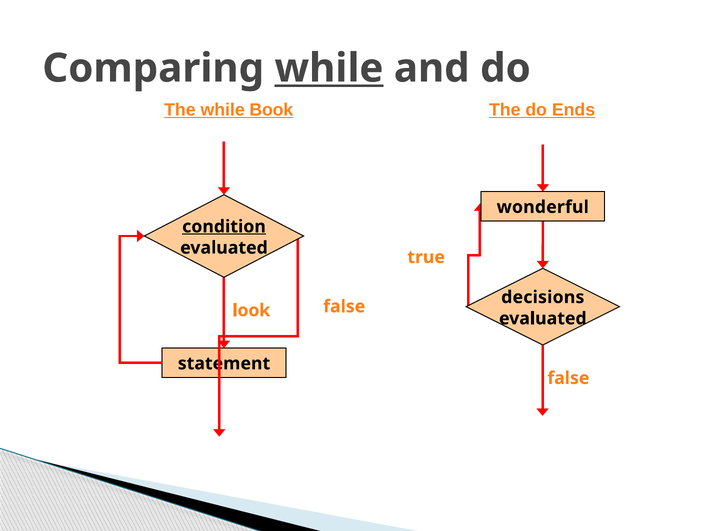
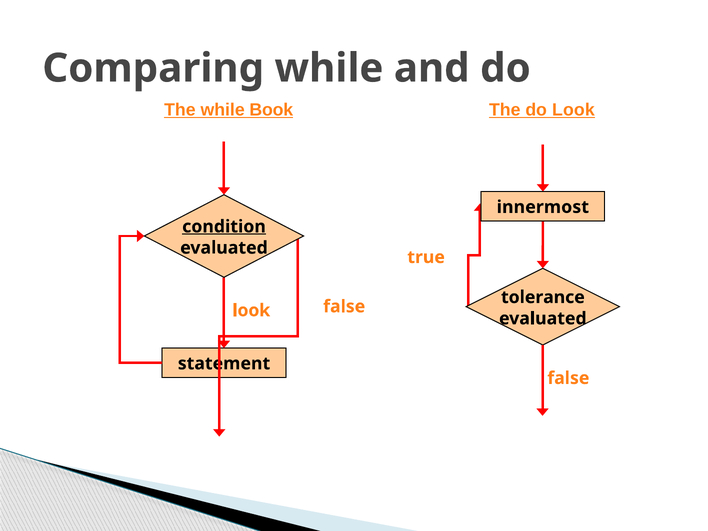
while at (329, 68) underline: present -> none
do Ends: Ends -> Look
wonderful: wonderful -> innermost
decisions: decisions -> tolerance
